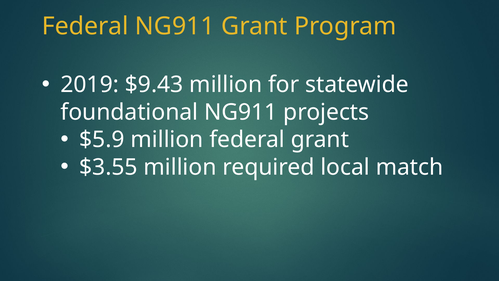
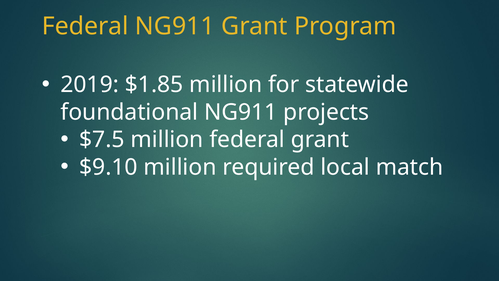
$9.43: $9.43 -> $1.85
$5.9: $5.9 -> $7.5
$3.55: $3.55 -> $9.10
